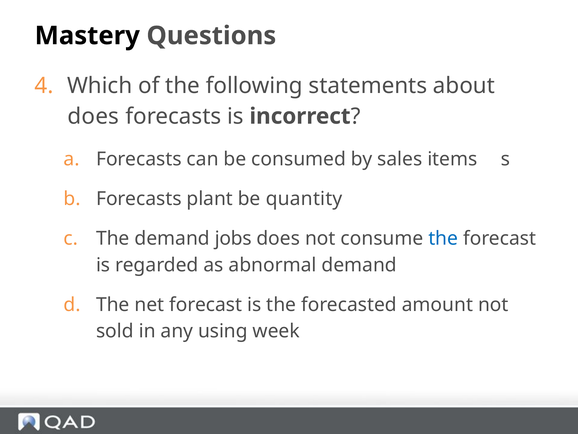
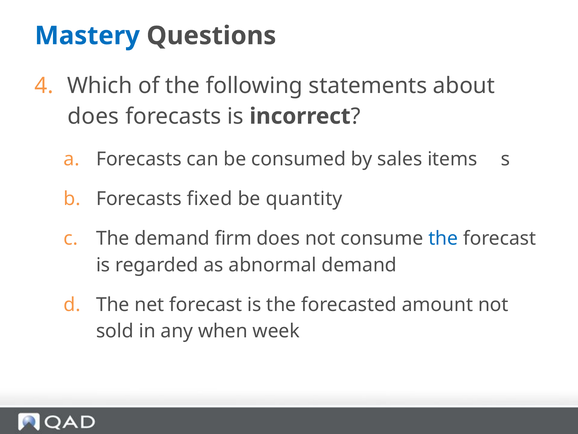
Mastery colour: black -> blue
plant: plant -> fixed
jobs: jobs -> firm
using: using -> when
